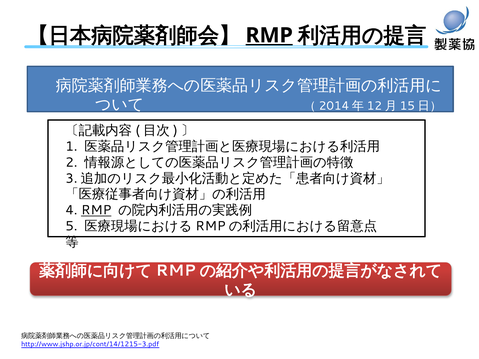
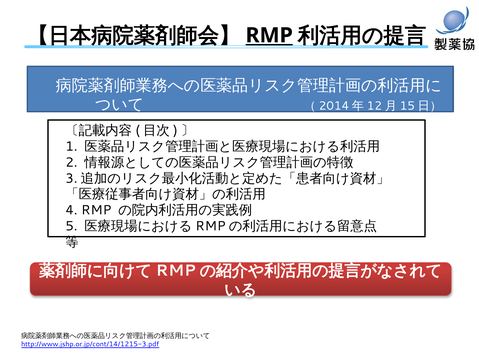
RMP at (96, 210) underline: present -> none
